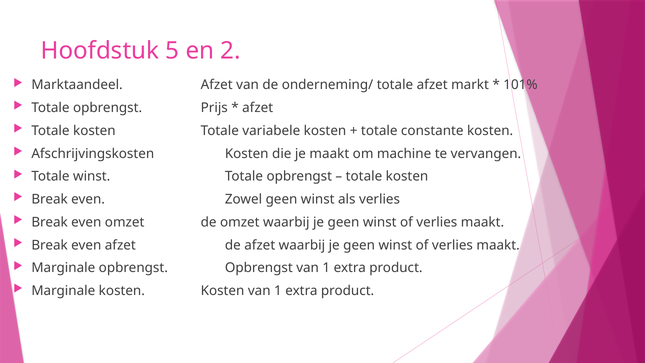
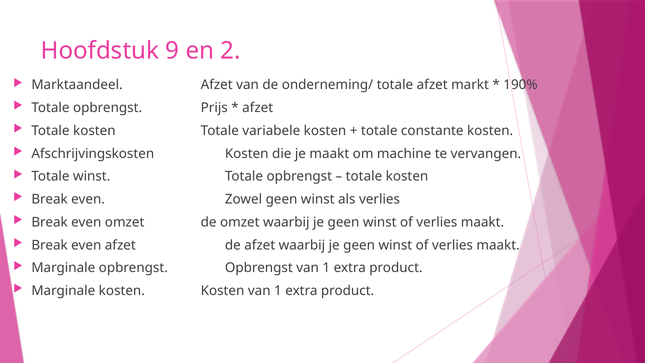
5: 5 -> 9
101%: 101% -> 190%
